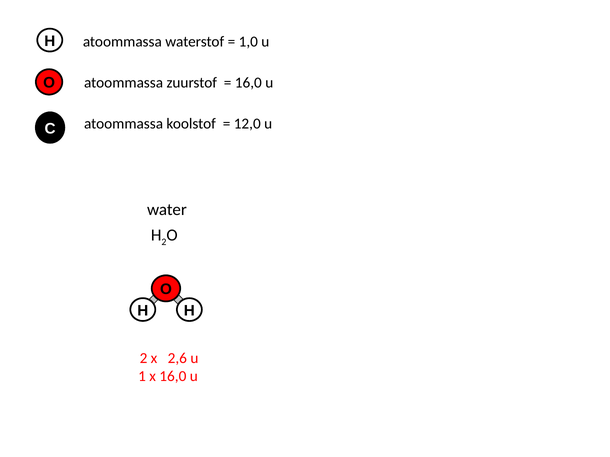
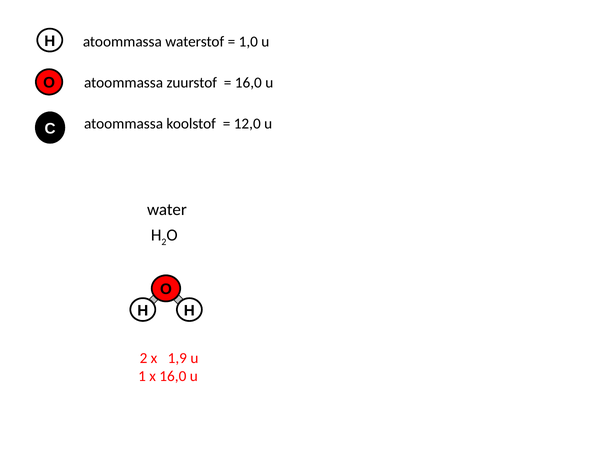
2,6: 2,6 -> 1,9
